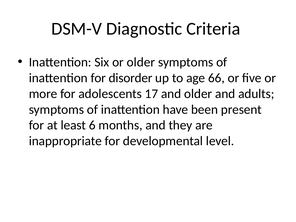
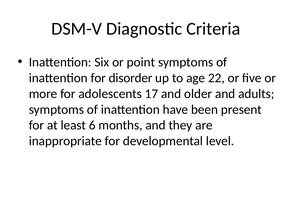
or older: older -> point
66: 66 -> 22
